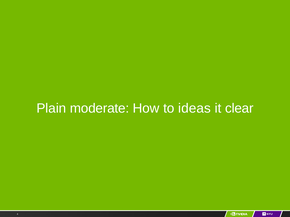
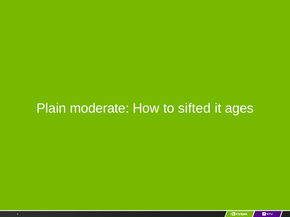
ideas: ideas -> sifted
clear: clear -> ages
